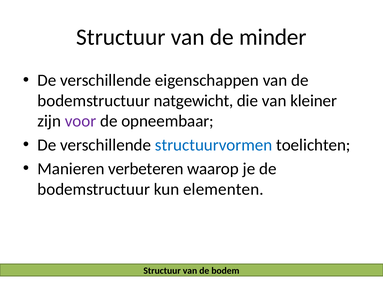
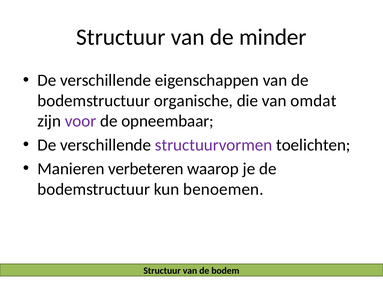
natgewicht: natgewicht -> organische
kleiner: kleiner -> omdat
structuurvormen colour: blue -> purple
elementen: elementen -> benoemen
